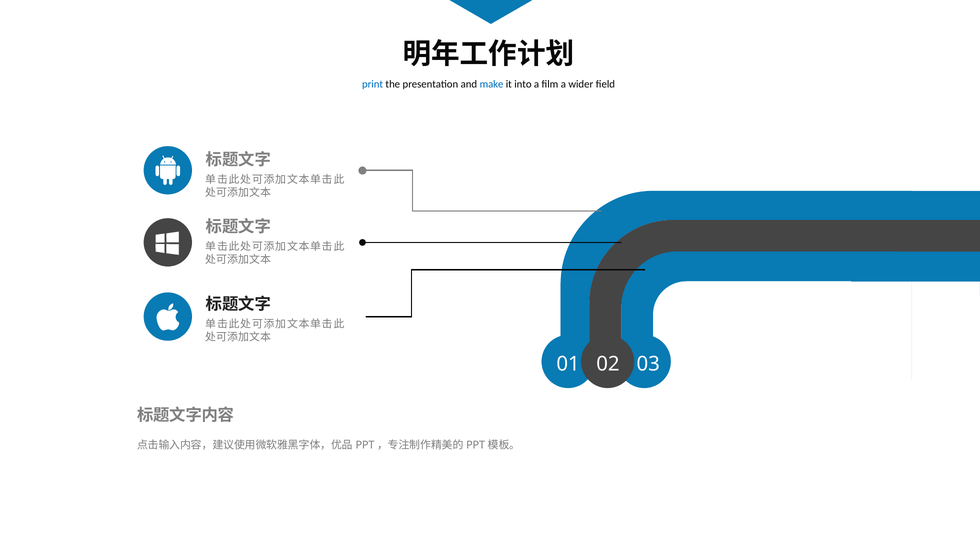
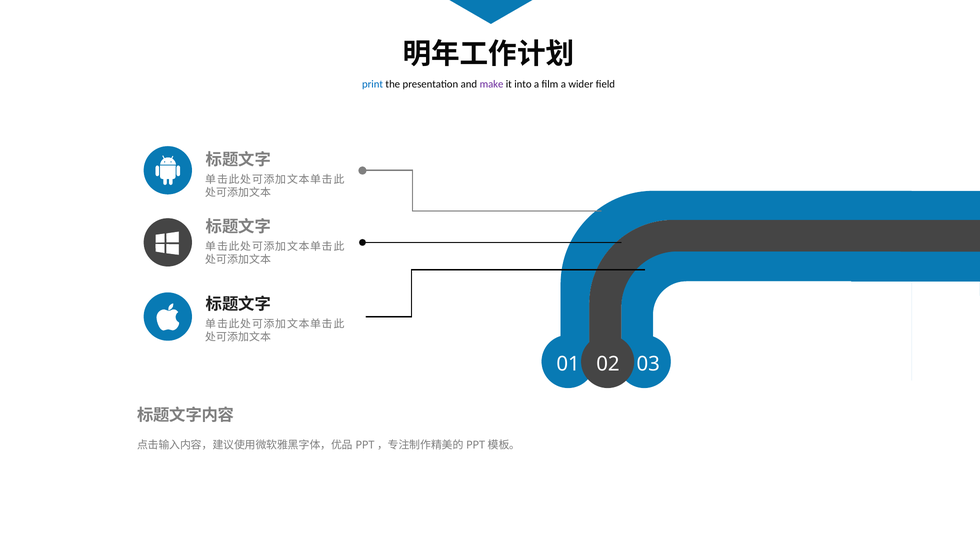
make colour: blue -> purple
